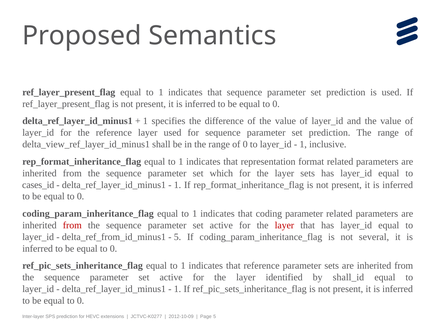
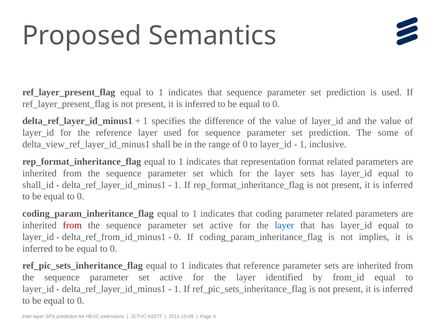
prediction The range: range -> some
cases_id: cases_id -> shall_id
layer at (284, 225) colour: red -> blue
5 at (178, 237): 5 -> 0
several: several -> implies
shall_id: shall_id -> from_id
